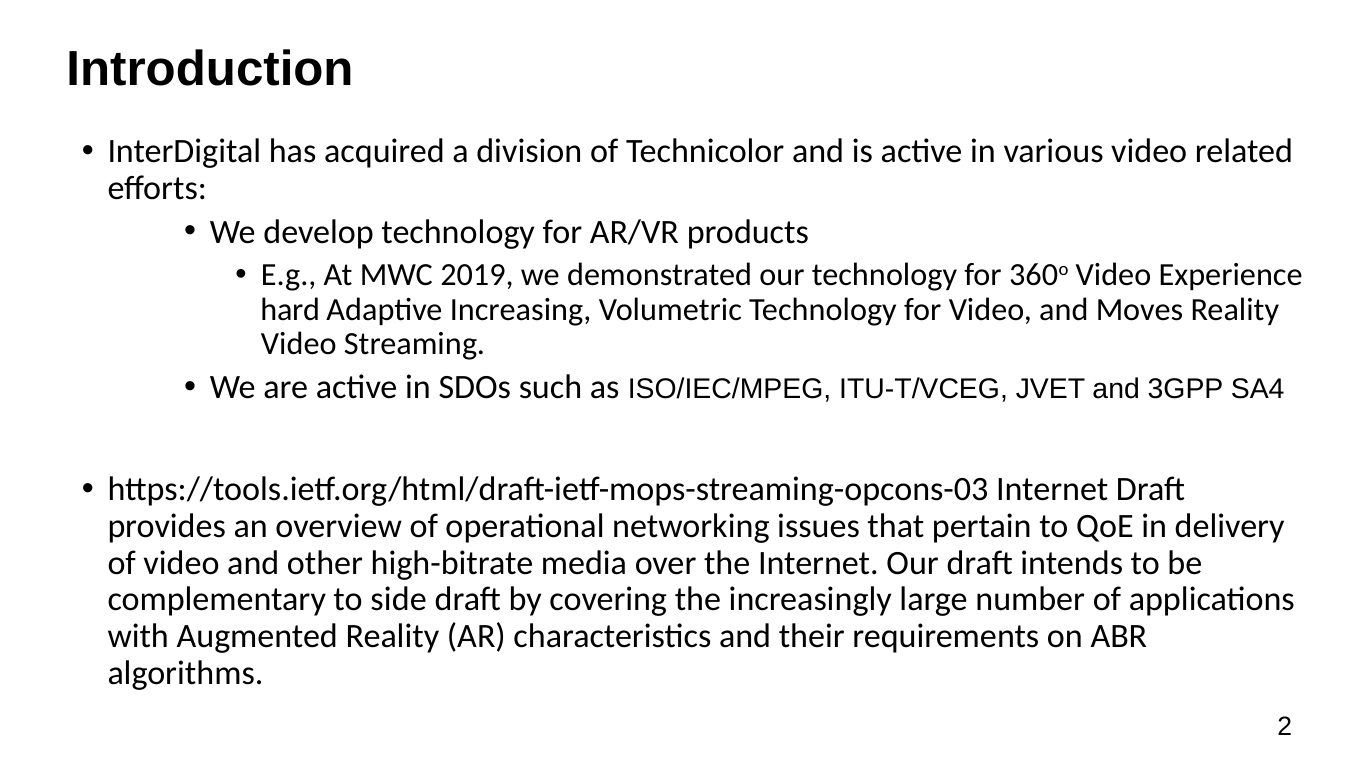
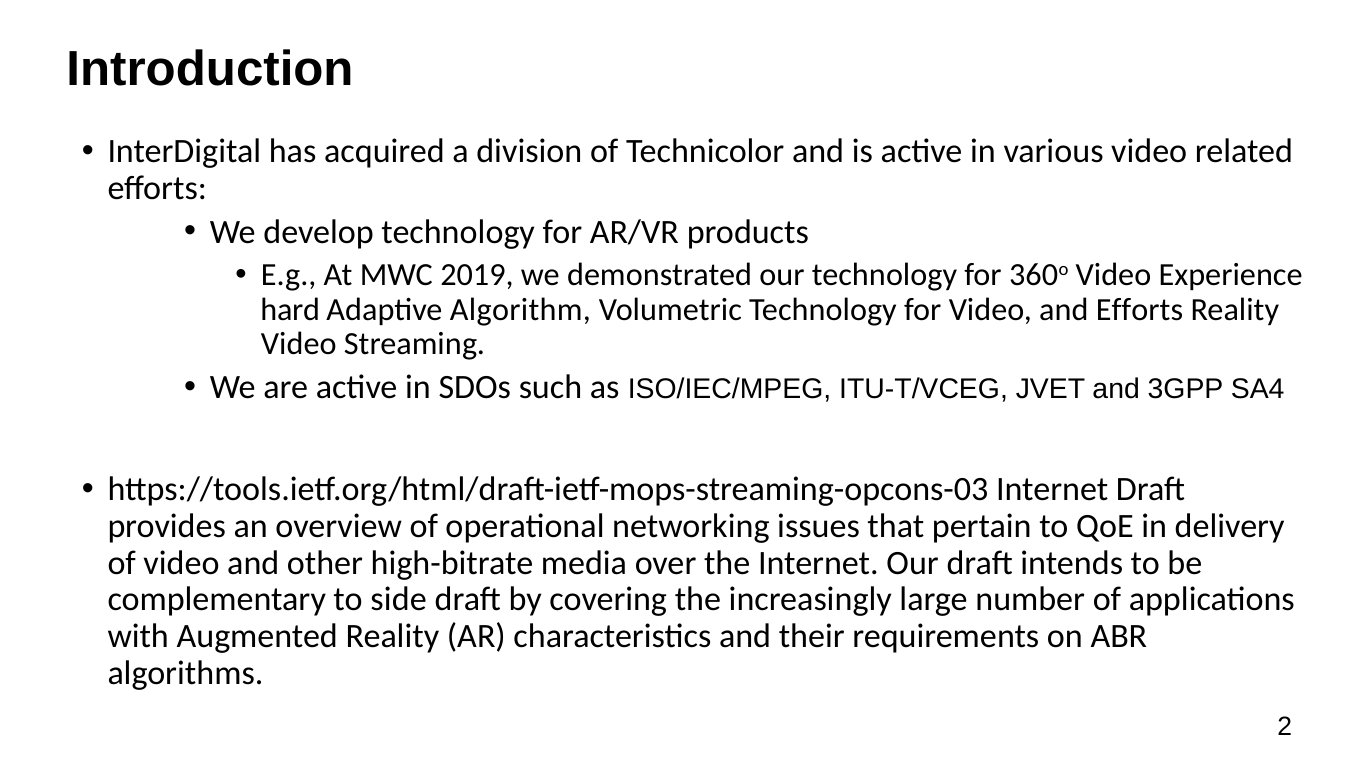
Increasing: Increasing -> Algorithm
and Moves: Moves -> Efforts
